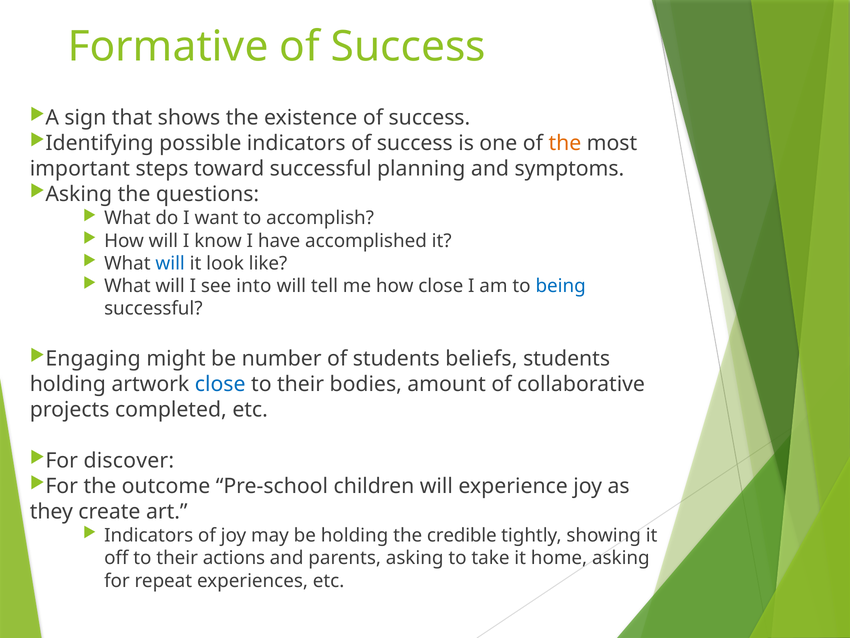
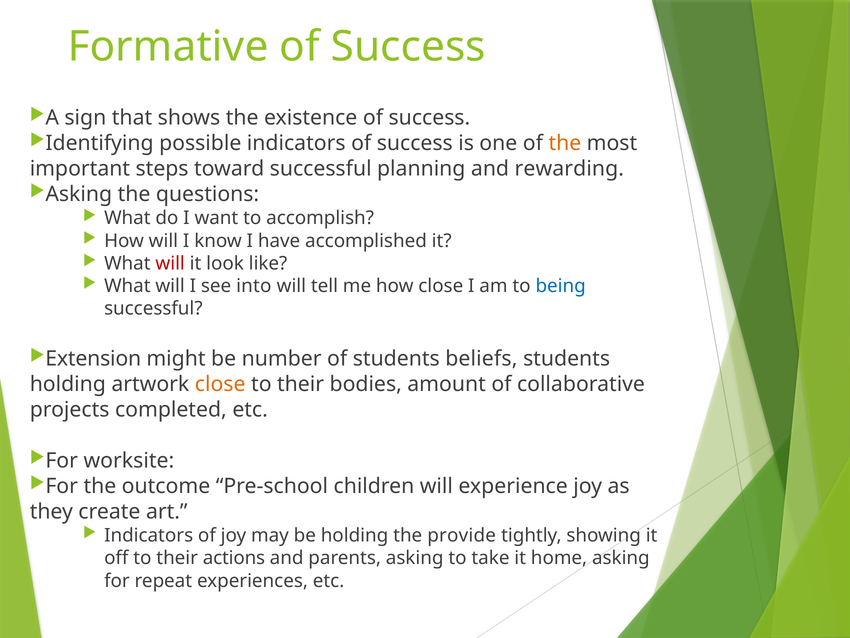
symptoms: symptoms -> rewarding
will at (170, 263) colour: blue -> red
Engaging: Engaging -> Extension
close at (220, 384) colour: blue -> orange
discover: discover -> worksite
credible: credible -> provide
